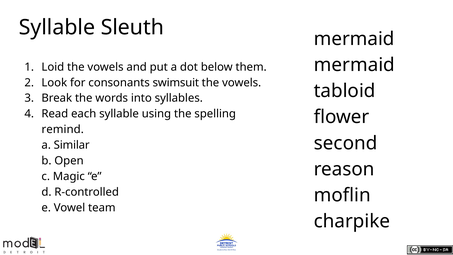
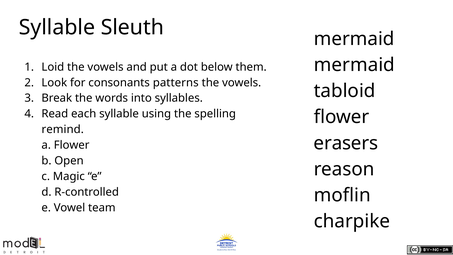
swimsuit: swimsuit -> patterns
second: second -> erasers
a Similar: Similar -> Flower
